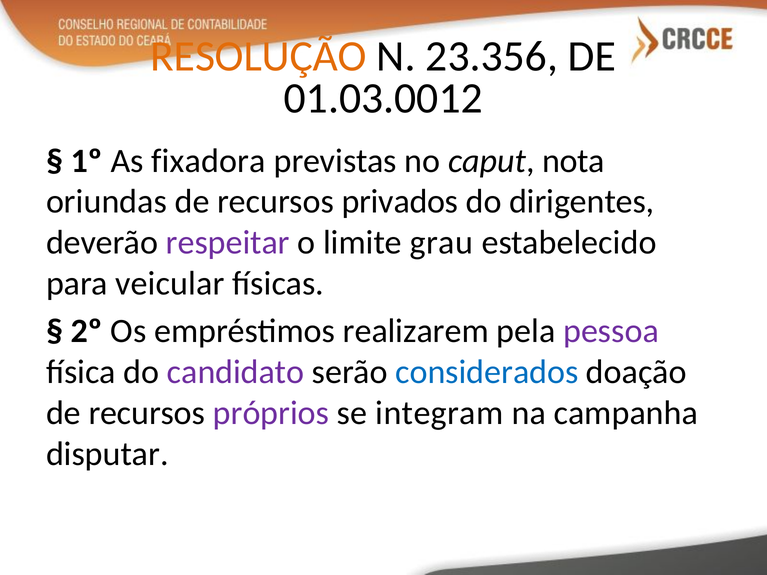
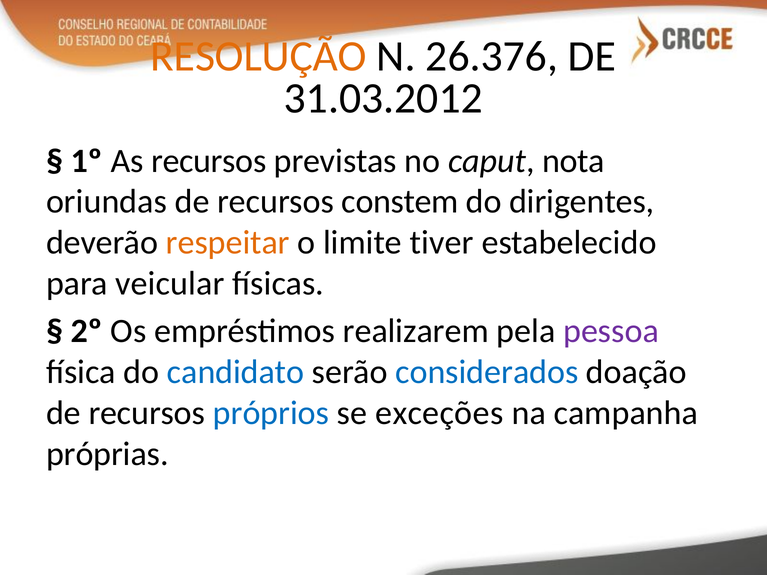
23.356: 23.356 -> 26.376
01.03.0012: 01.03.0012 -> 31.03.2012
As fixadora: fixadora -> recursos
privados: privados -> constem
respeitar colour: purple -> orange
grau: grau -> tiver
candidato colour: purple -> blue
próprios colour: purple -> blue
integram: integram -> exceções
disputar: disputar -> próprias
